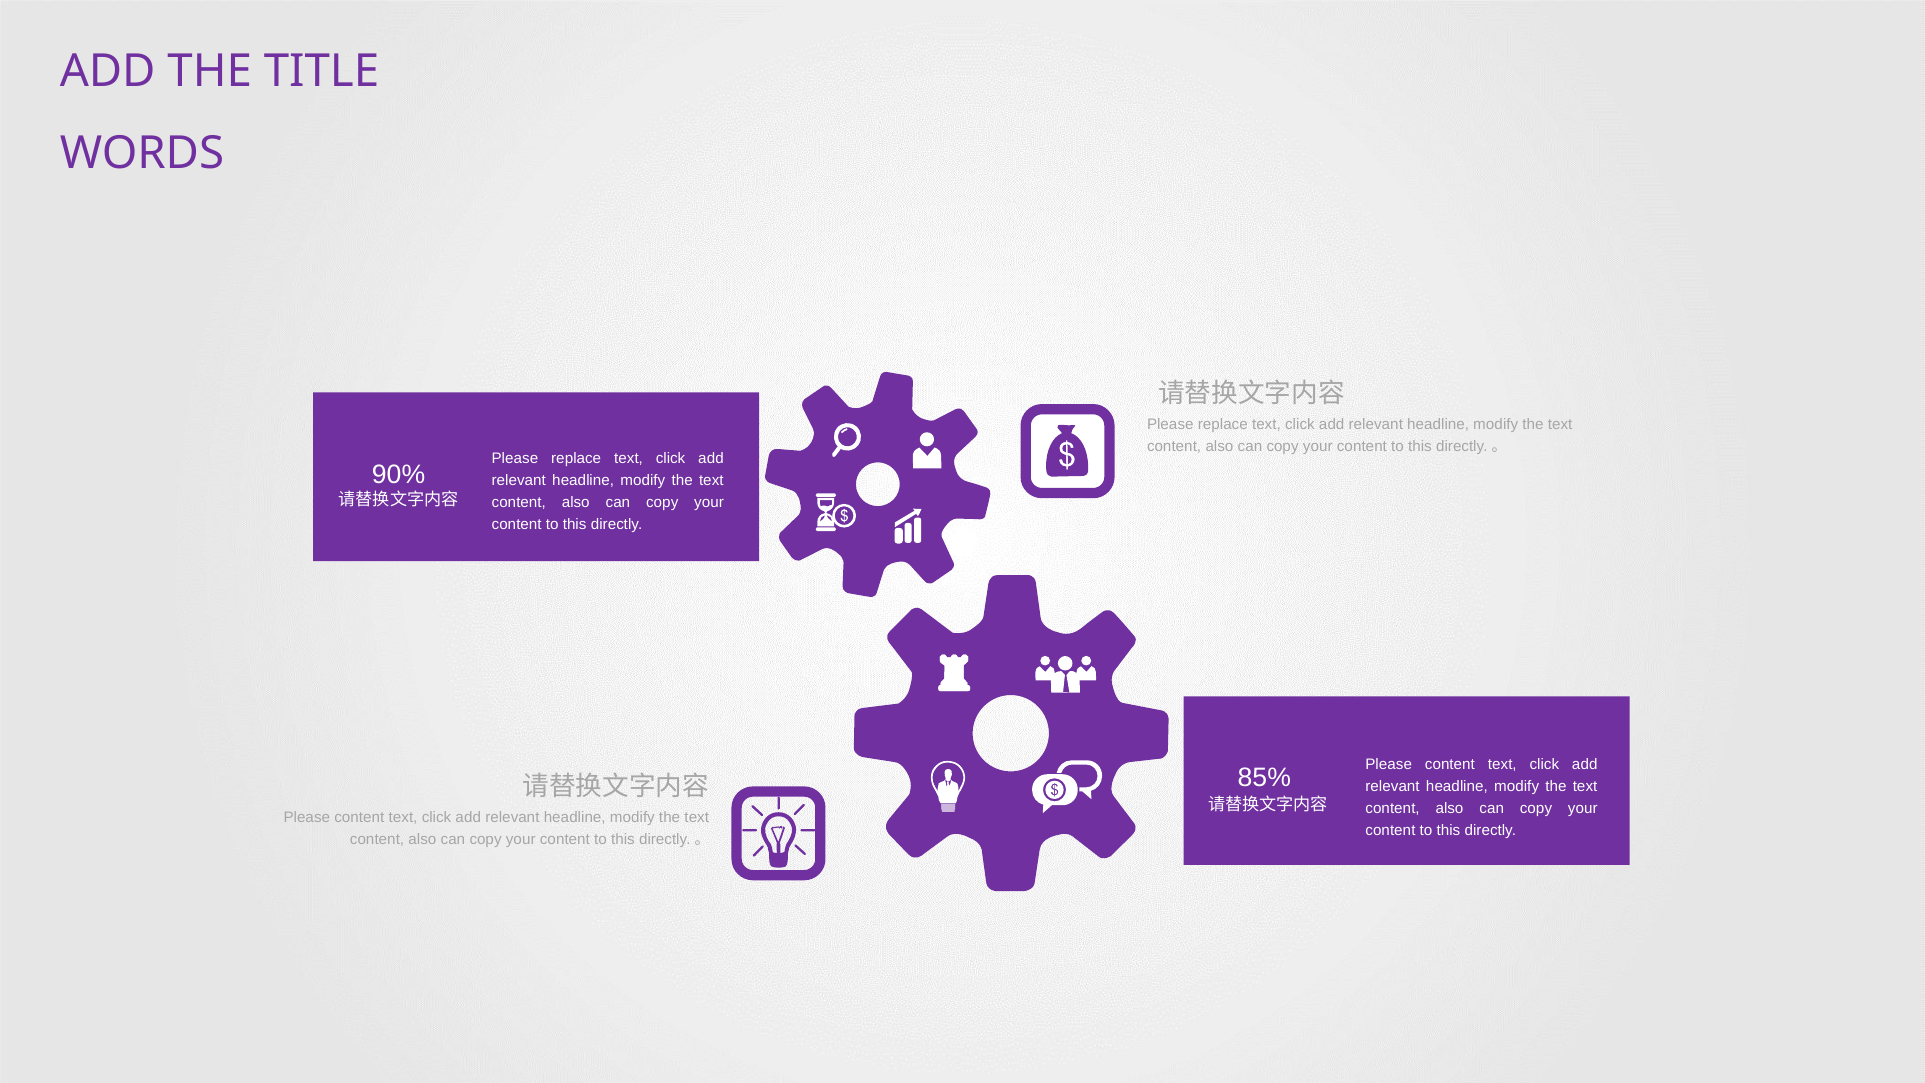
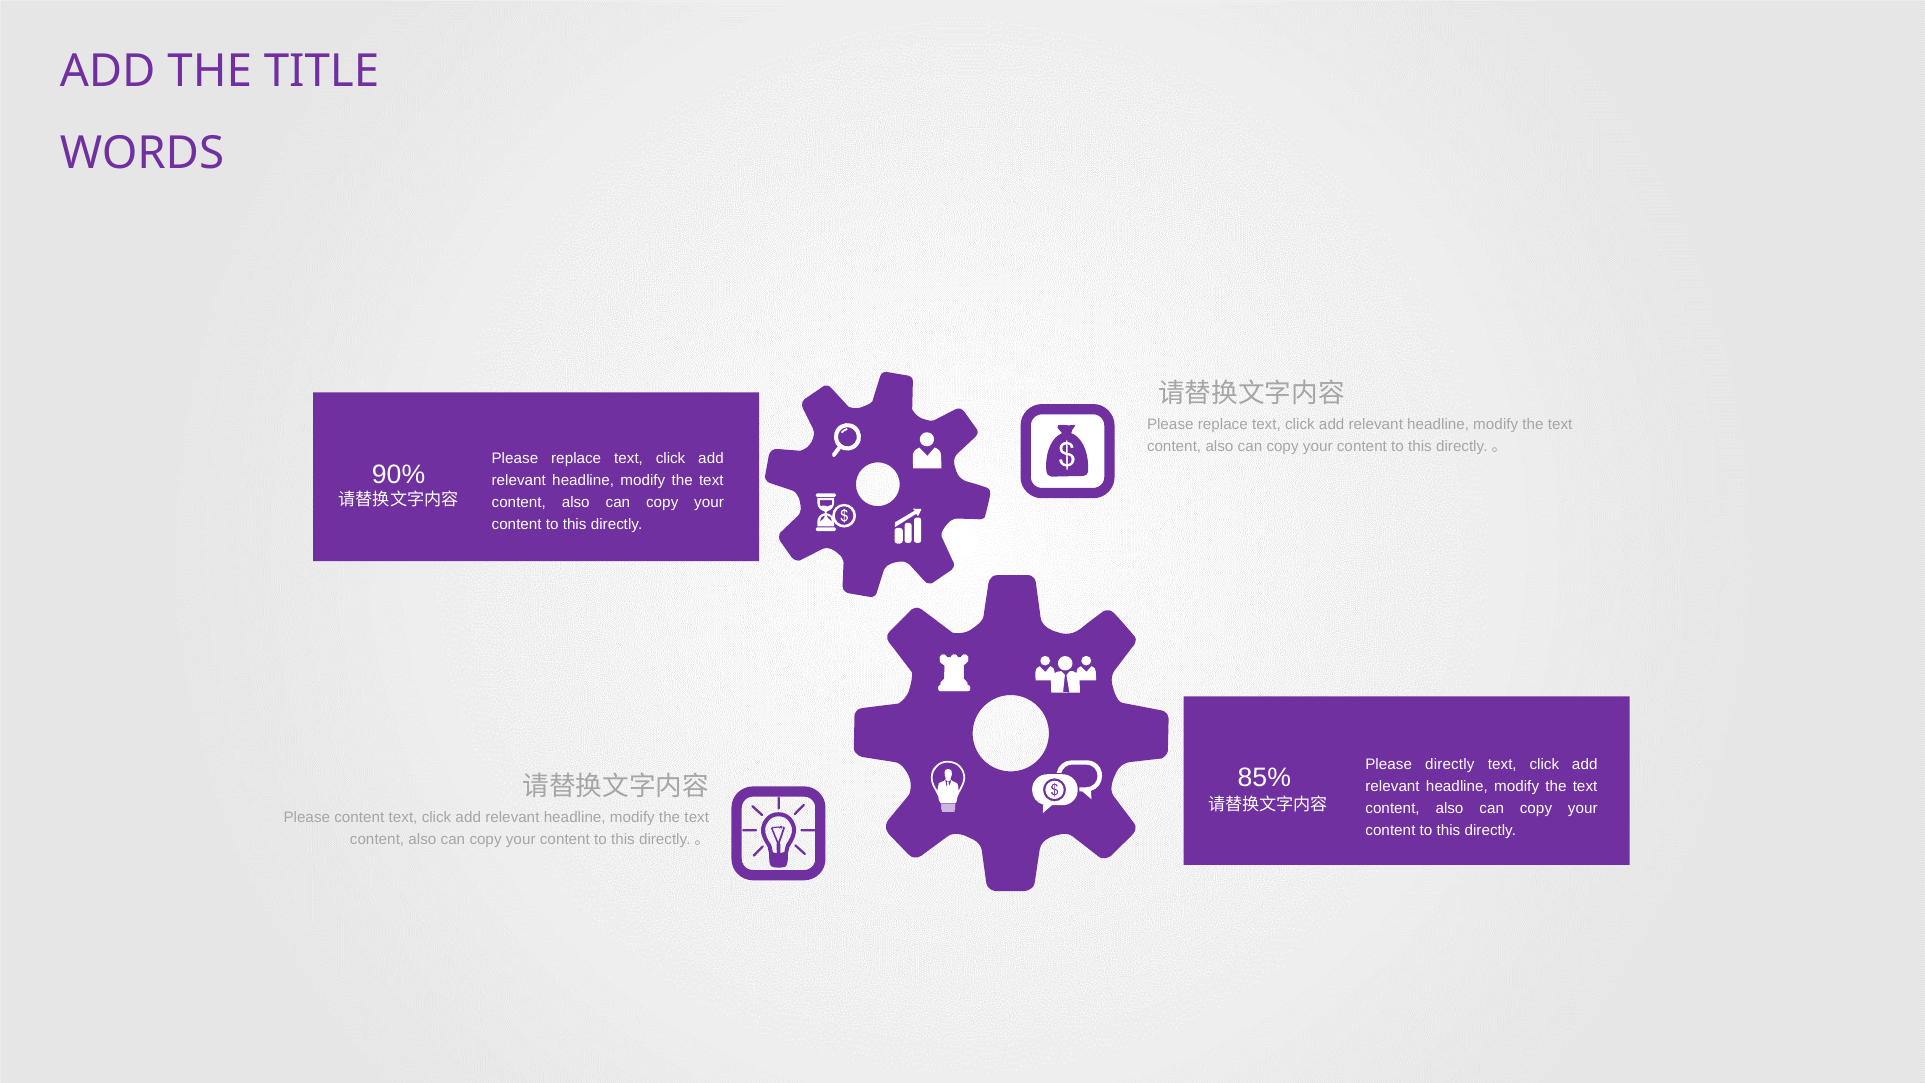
content at (1450, 764): content -> directly
